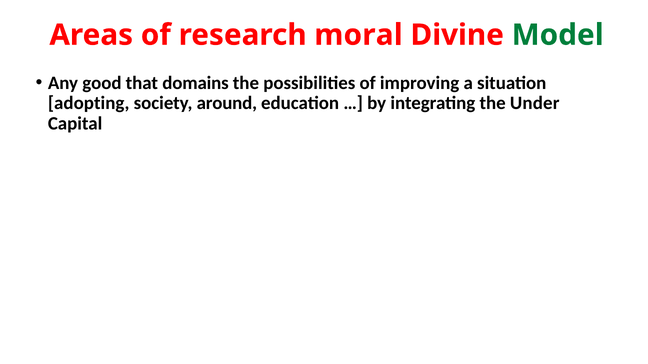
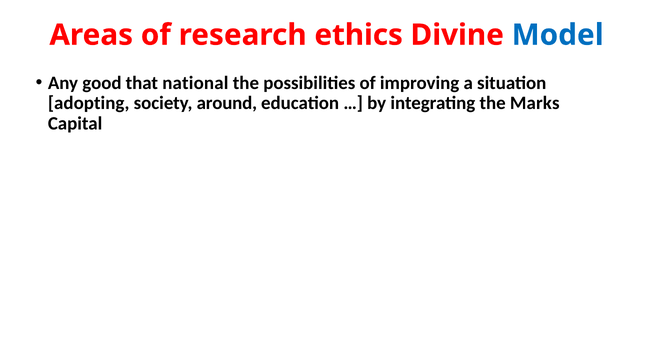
moral: moral -> ethics
Model colour: green -> blue
domains: domains -> national
Under: Under -> Marks
